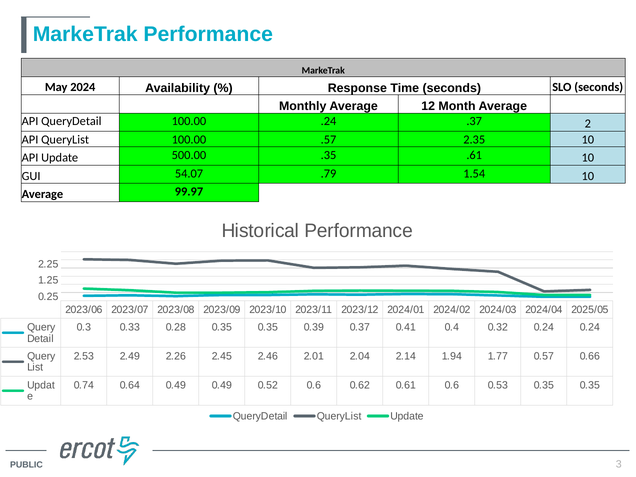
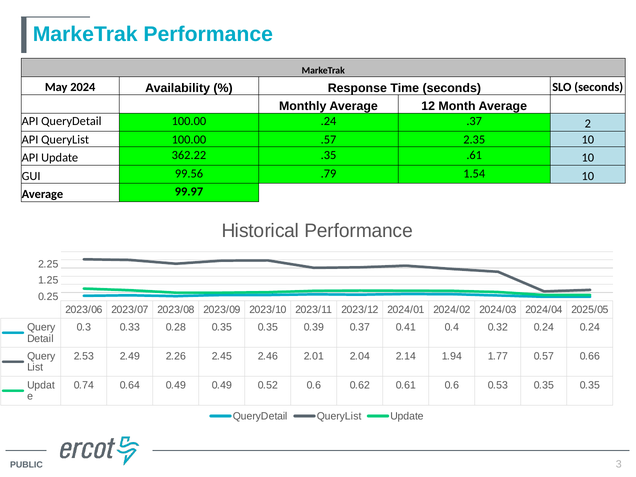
500.00: 500.00 -> 362.22
54.07: 54.07 -> 99.56
